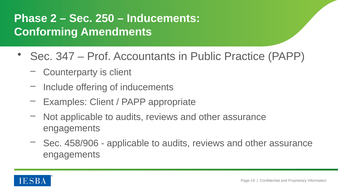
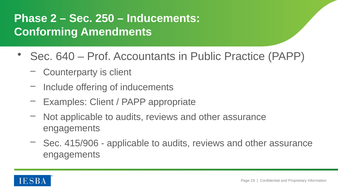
347: 347 -> 640
458/906: 458/906 -> 415/906
